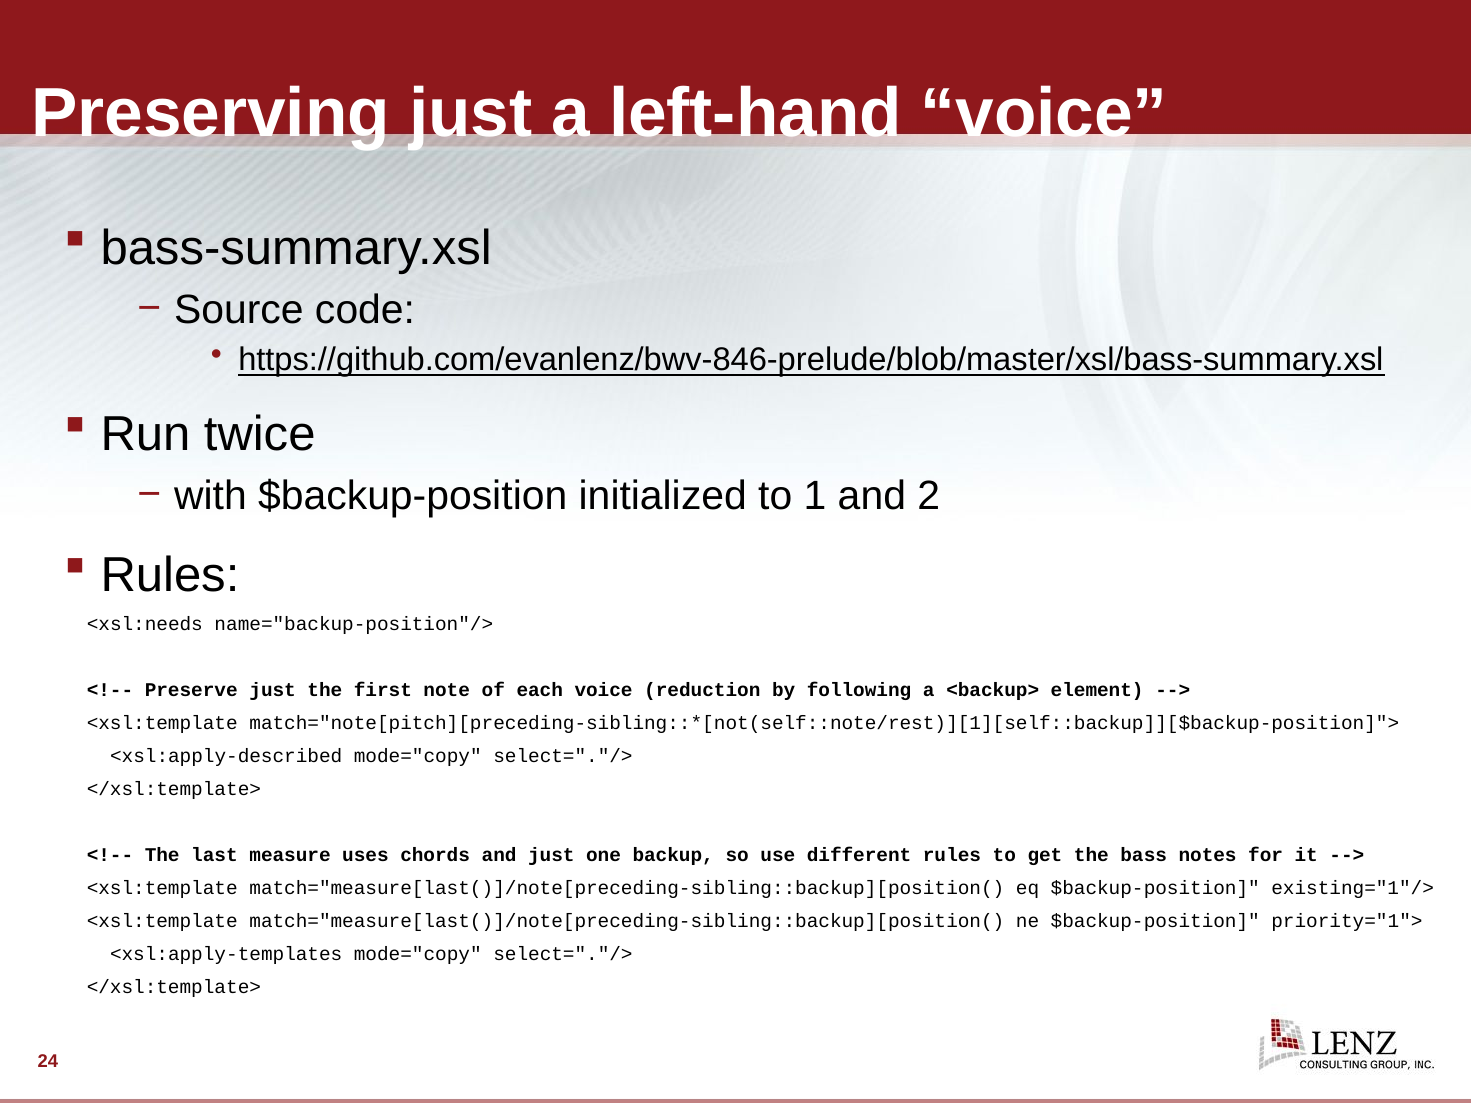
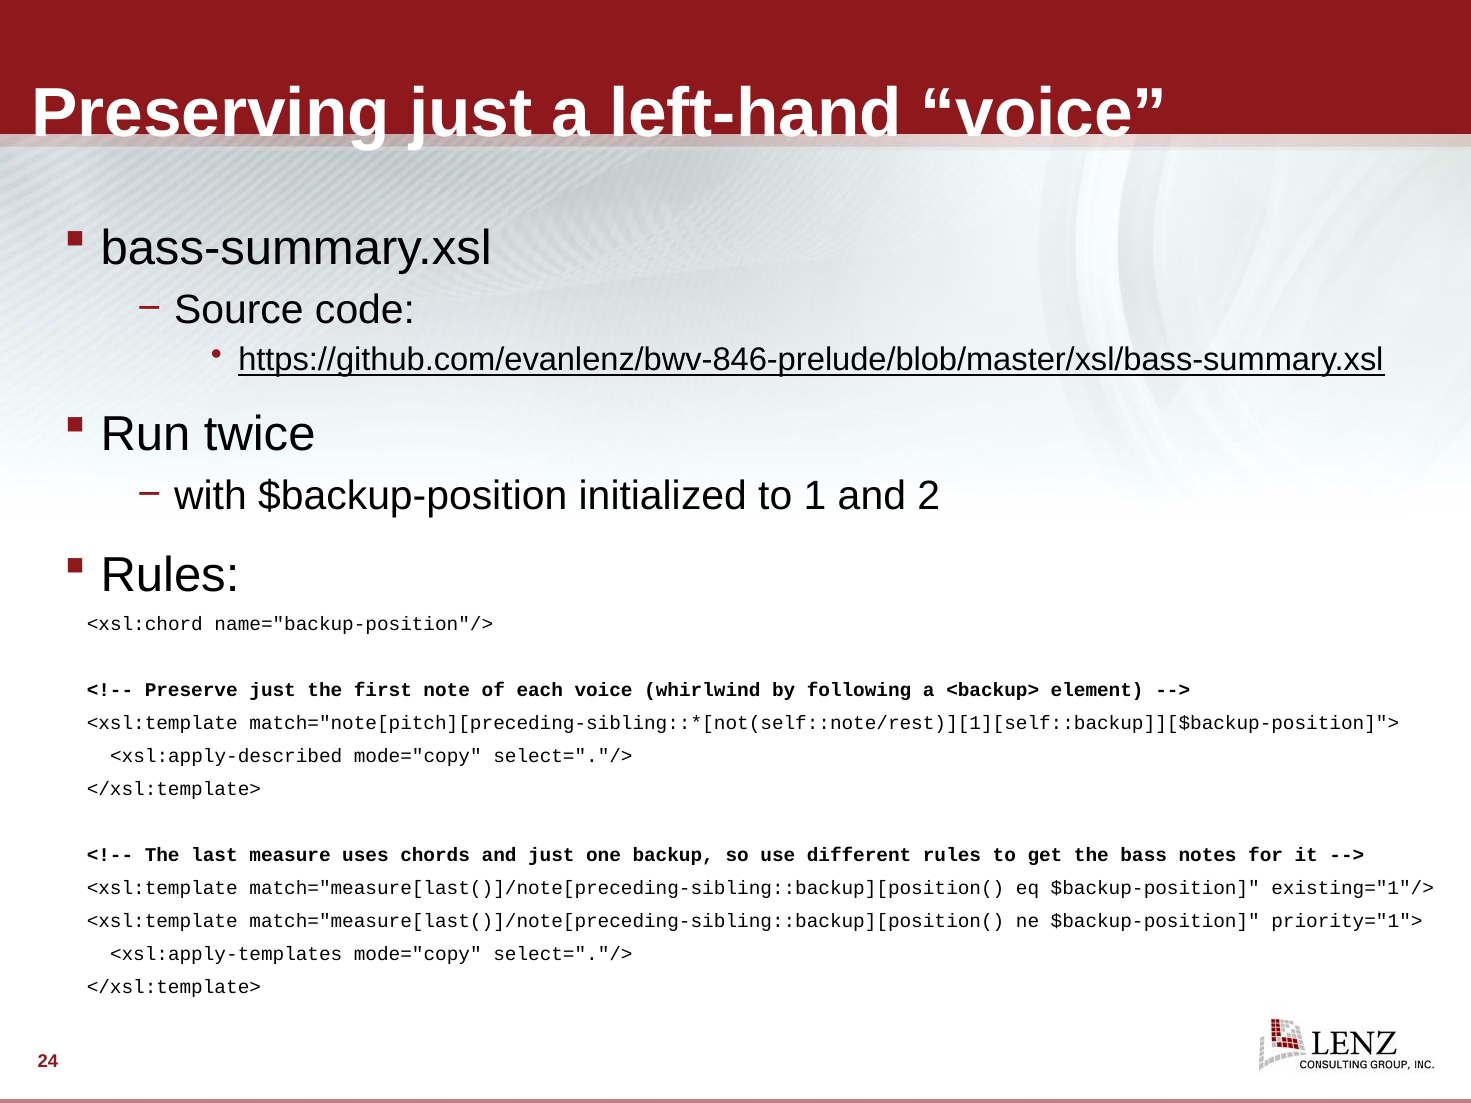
<xsl:needs: <xsl:needs -> <xsl:chord
reduction: reduction -> whirlwind
